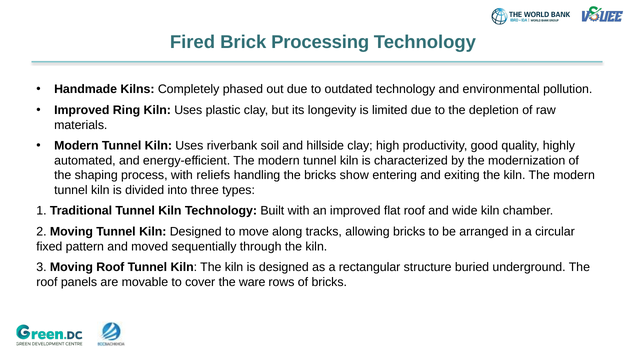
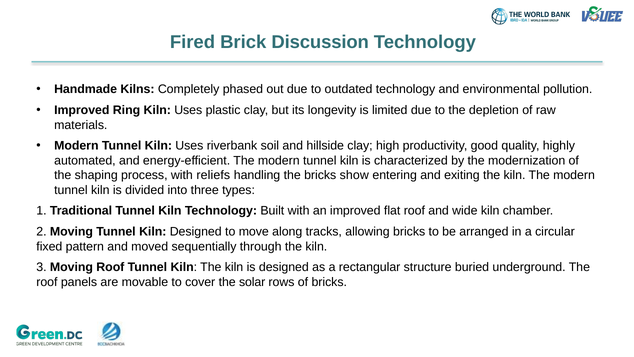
Processing: Processing -> Discussion
ware: ware -> solar
